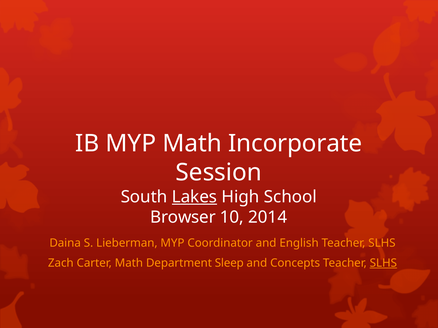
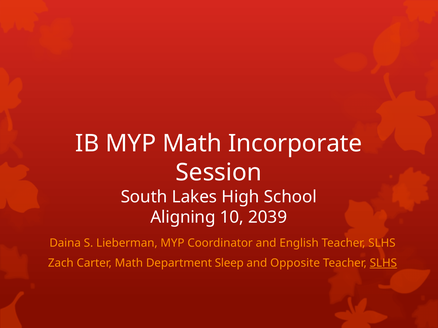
Lakes underline: present -> none
Browser: Browser -> Aligning
2014: 2014 -> 2039
Concepts: Concepts -> Opposite
